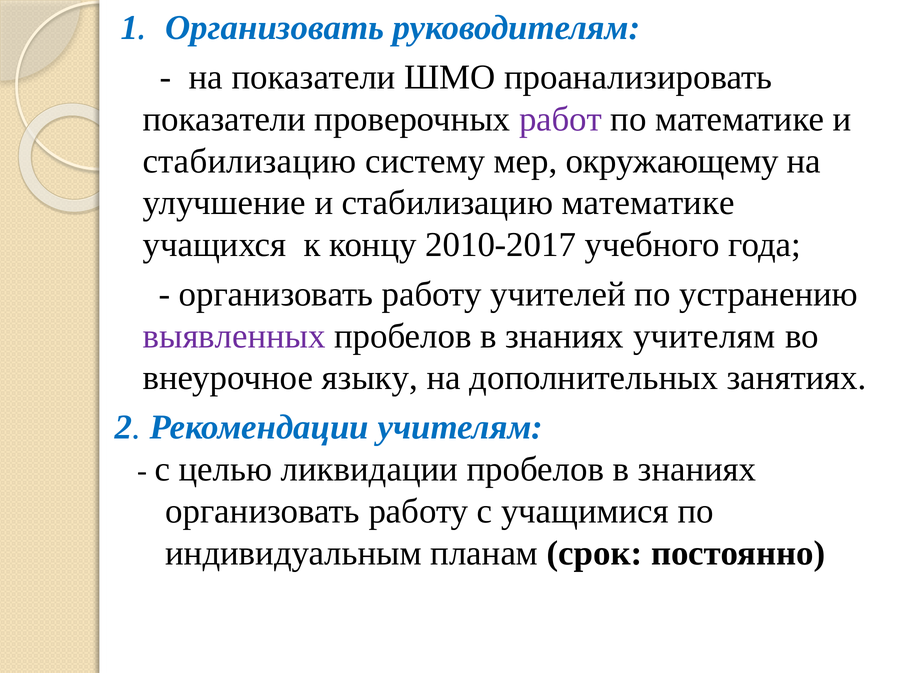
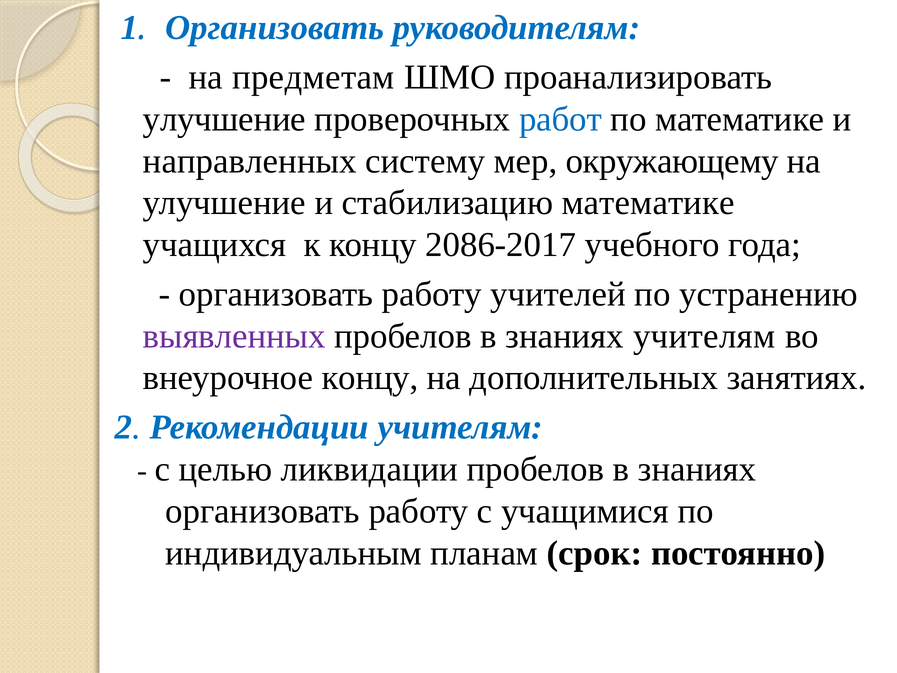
на показатели: показатели -> предметам
показатели at (224, 119): показатели -> улучшение
работ colour: purple -> blue
стабилизацию at (250, 161): стабилизацию -> направленных
2010-2017: 2010-2017 -> 2086-2017
внеурочное языку: языку -> концу
